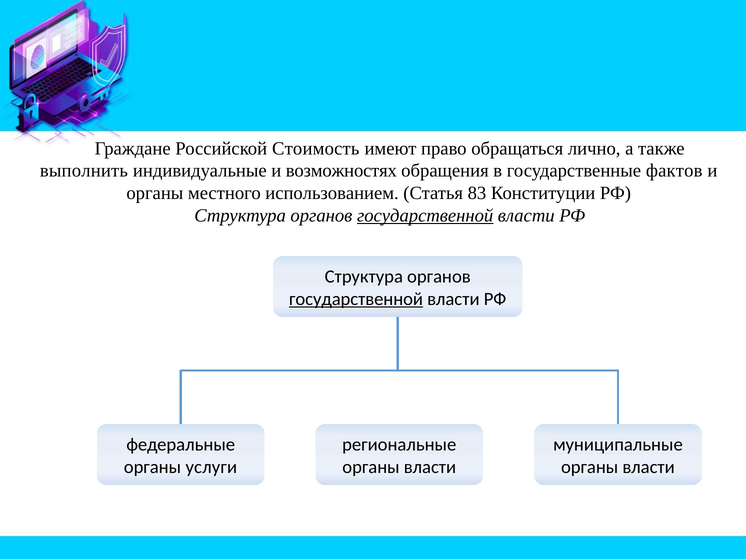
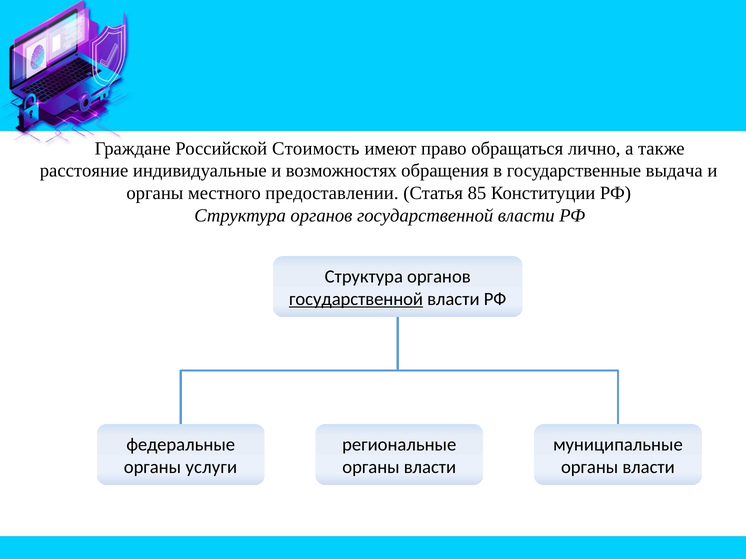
выполнить: выполнить -> расстояние
фактов: фактов -> выдача
использованием: использованием -> предоставлении
83: 83 -> 85
государственной at (425, 216) underline: present -> none
